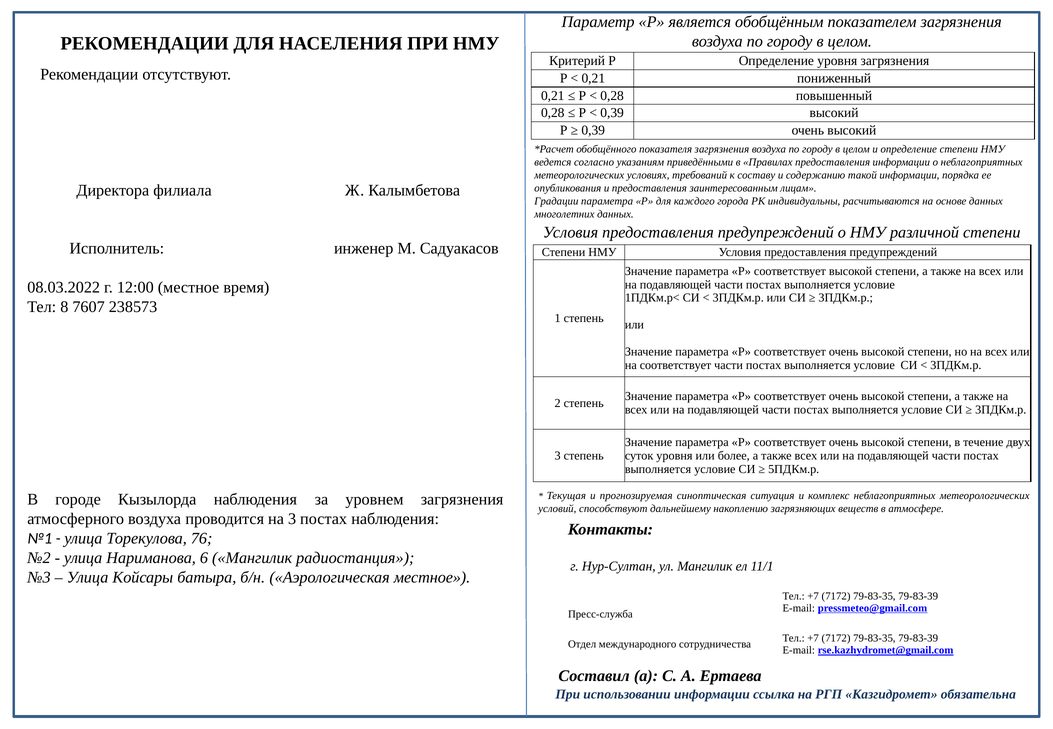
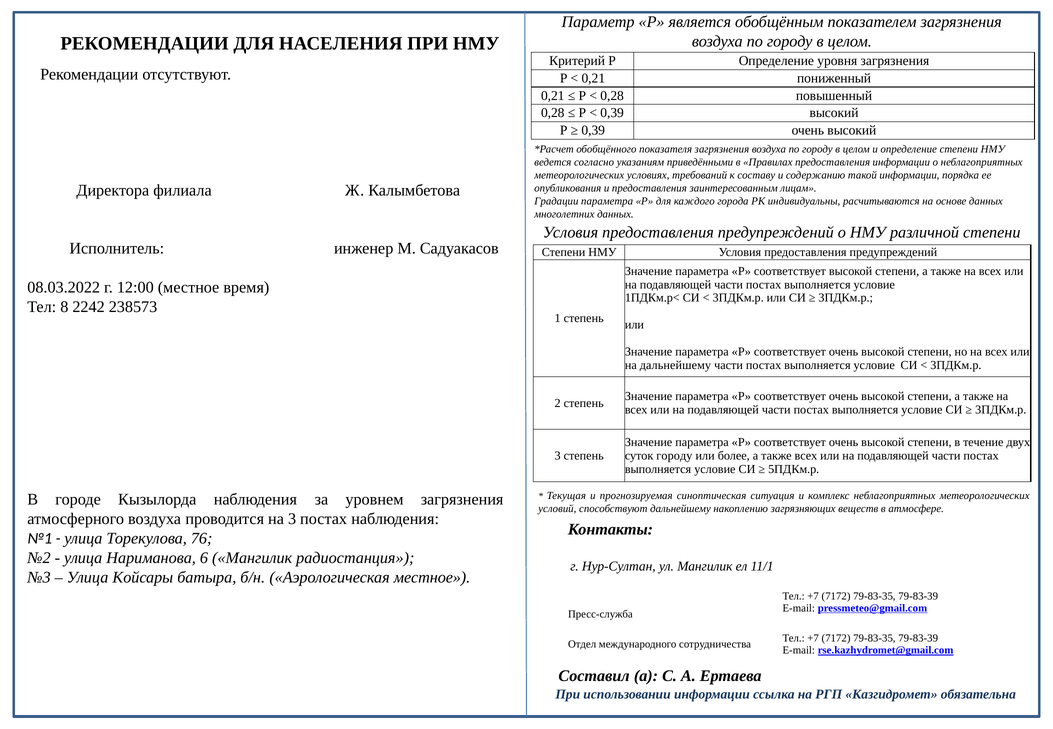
7607: 7607 -> 2242
на соответствует: соответствует -> дальнейшему
суток уровня: уровня -> городу
